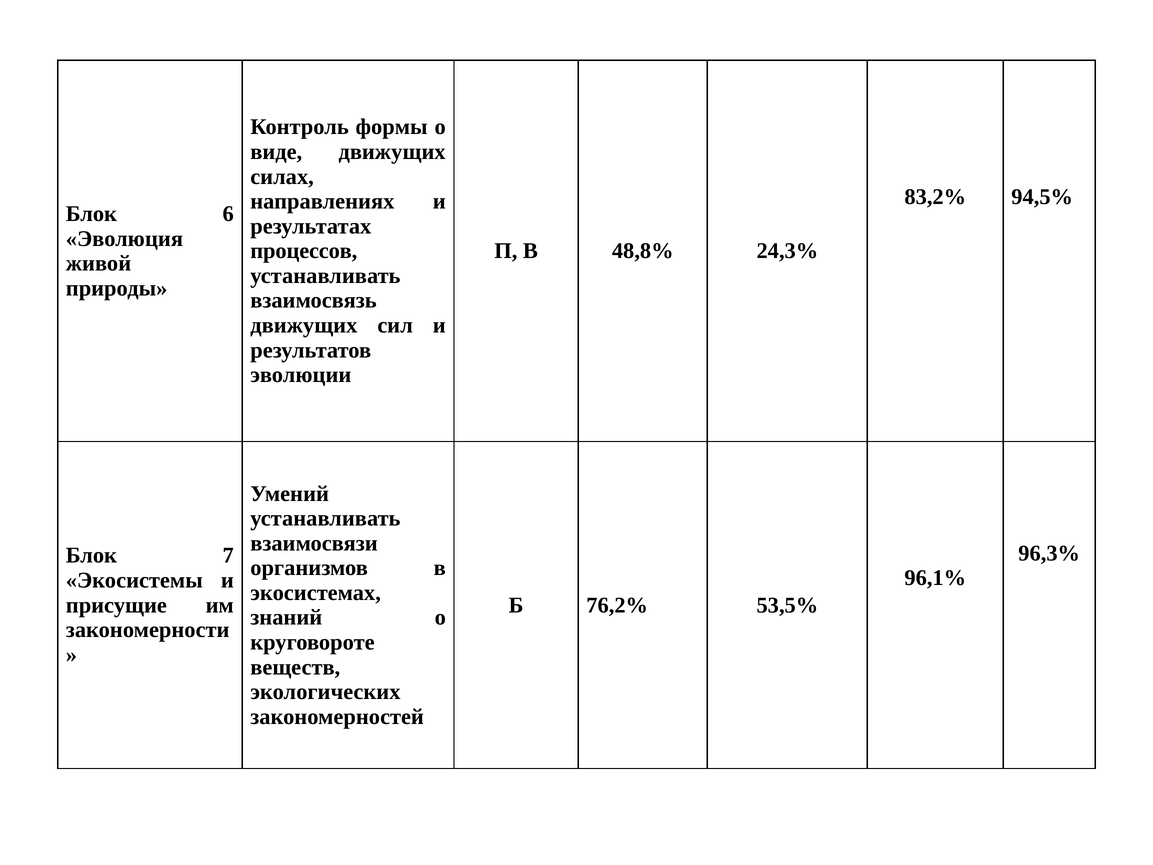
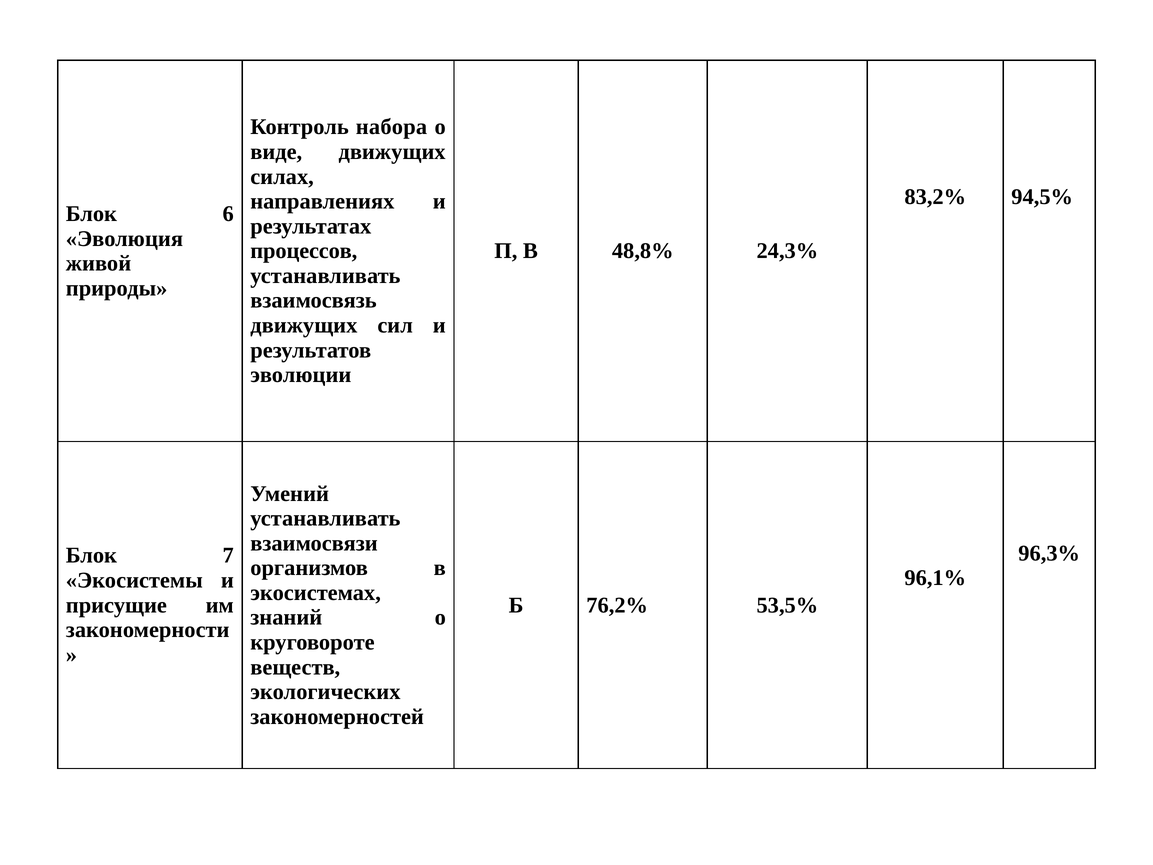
формы: формы -> набора
